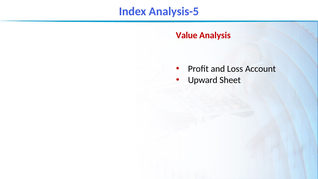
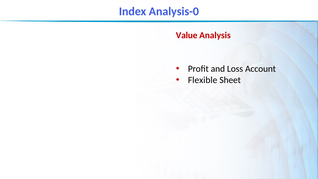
Analysis-5: Analysis-5 -> Analysis-0
Upward: Upward -> Flexible
